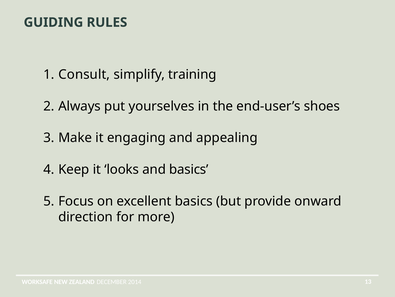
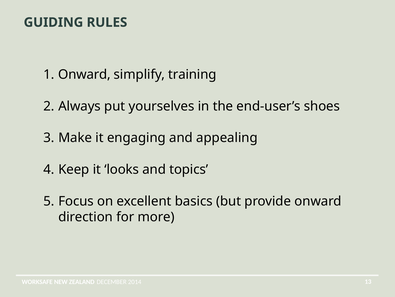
Consult at (84, 74): Consult -> Onward
and basics: basics -> topics
